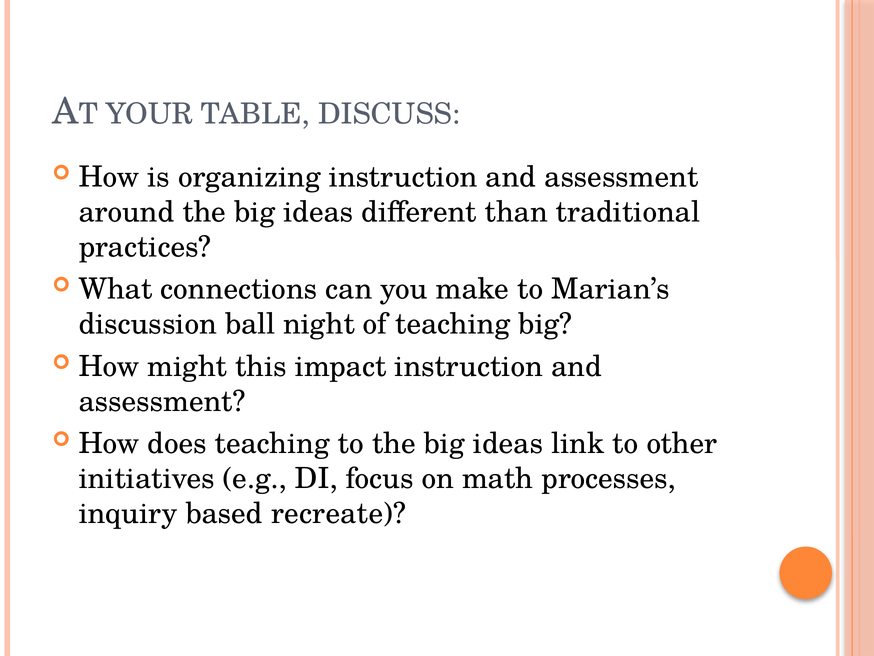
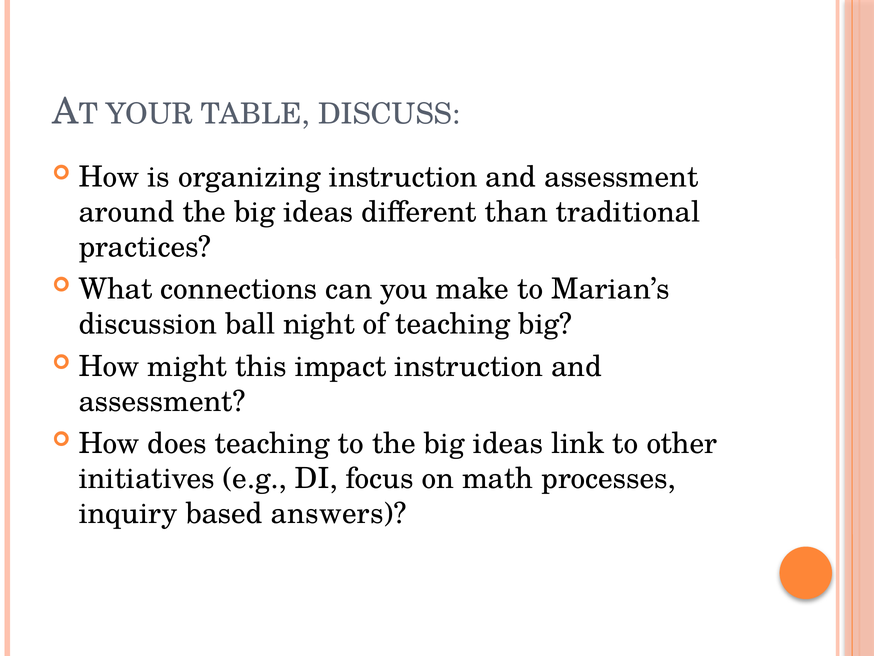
recreate: recreate -> answers
